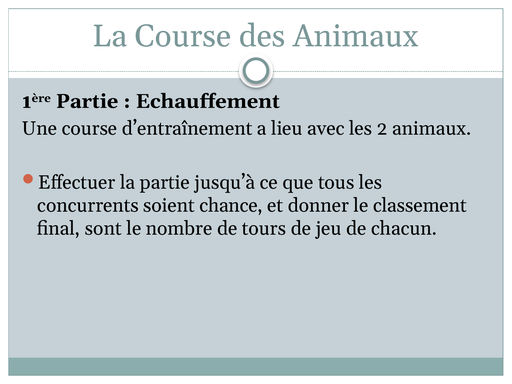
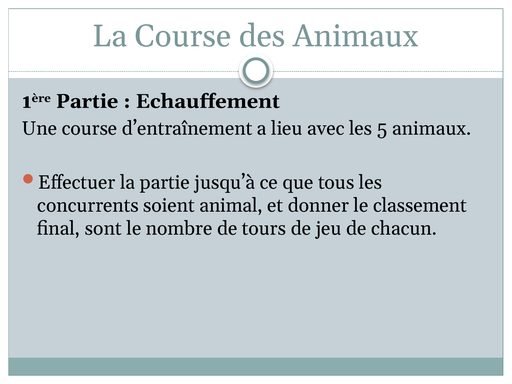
2: 2 -> 5
chance: chance -> animal
